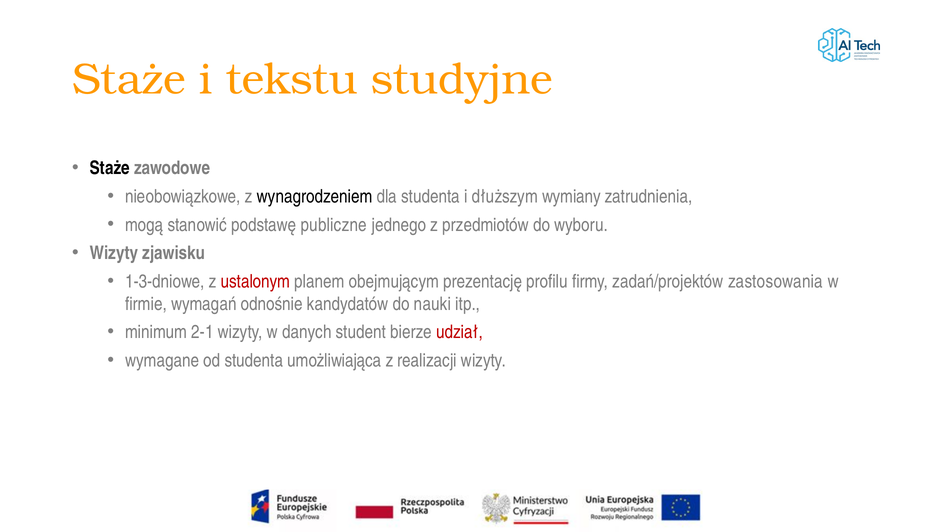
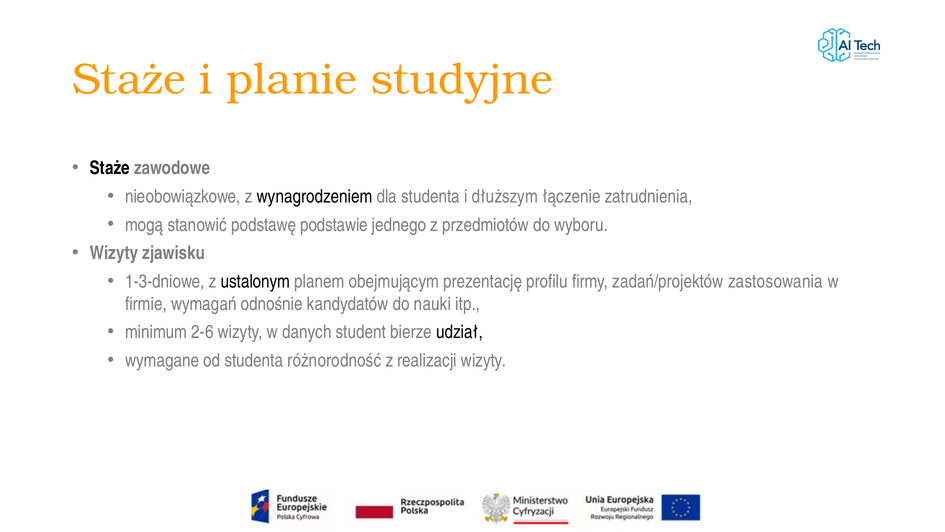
tekstu: tekstu -> planie
wymiany: wymiany -> łączenie
publiczne: publiczne -> podstawie
ustalonym colour: red -> black
2-1: 2-1 -> 2-6
udział colour: red -> black
umożliwiająca: umożliwiająca -> różnorodność
